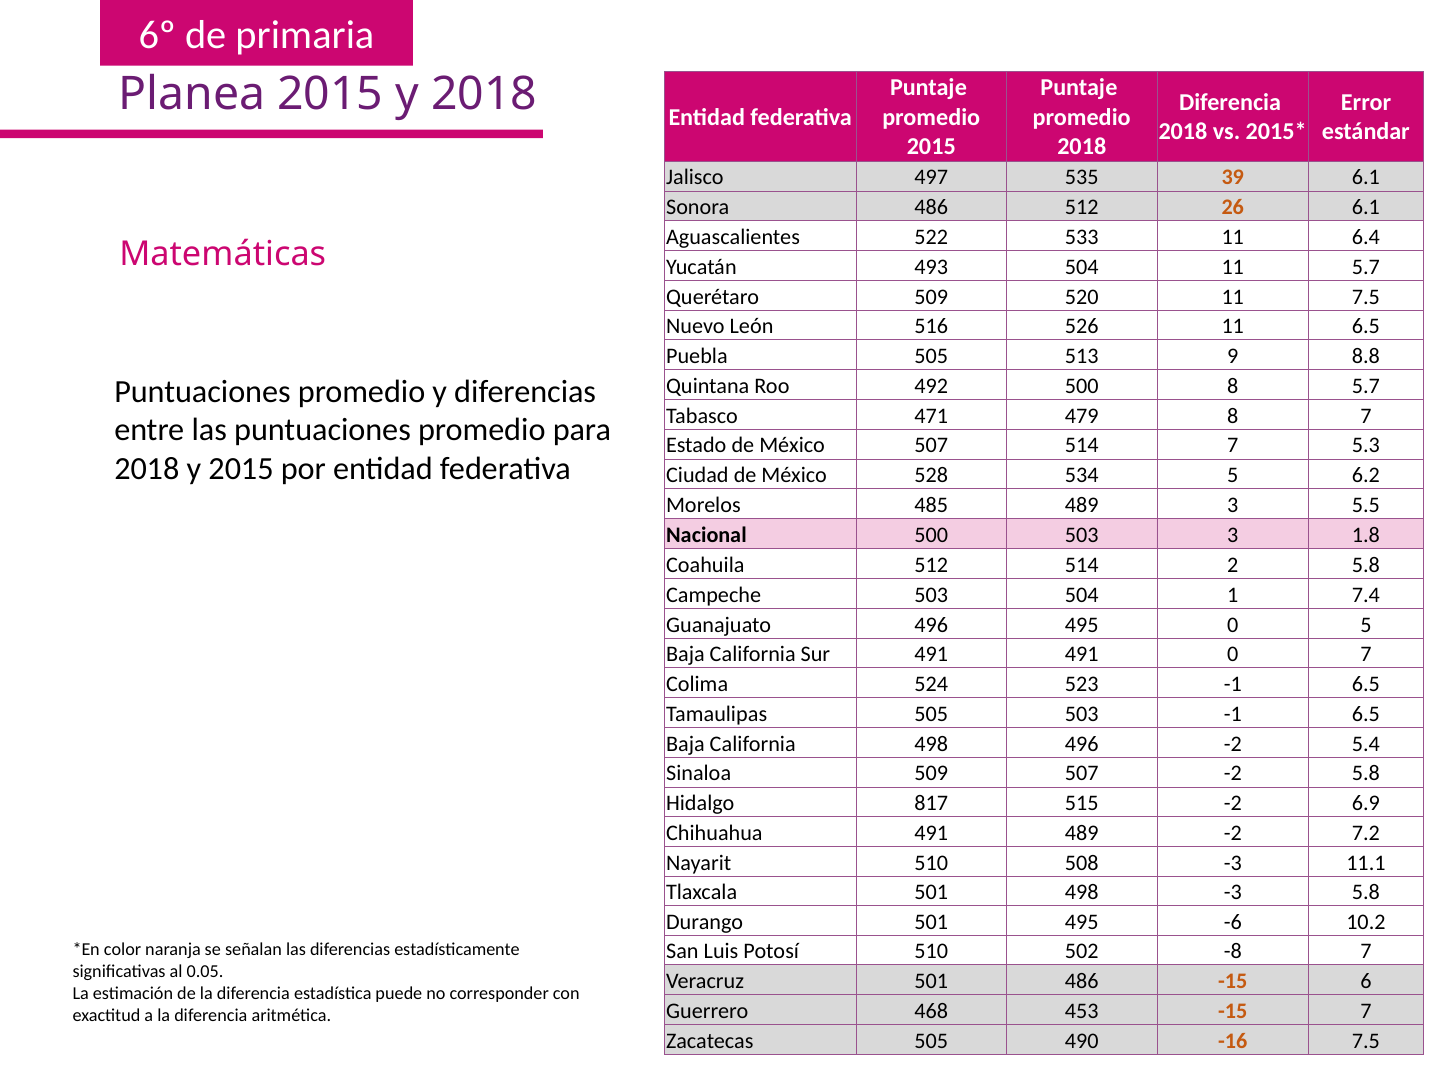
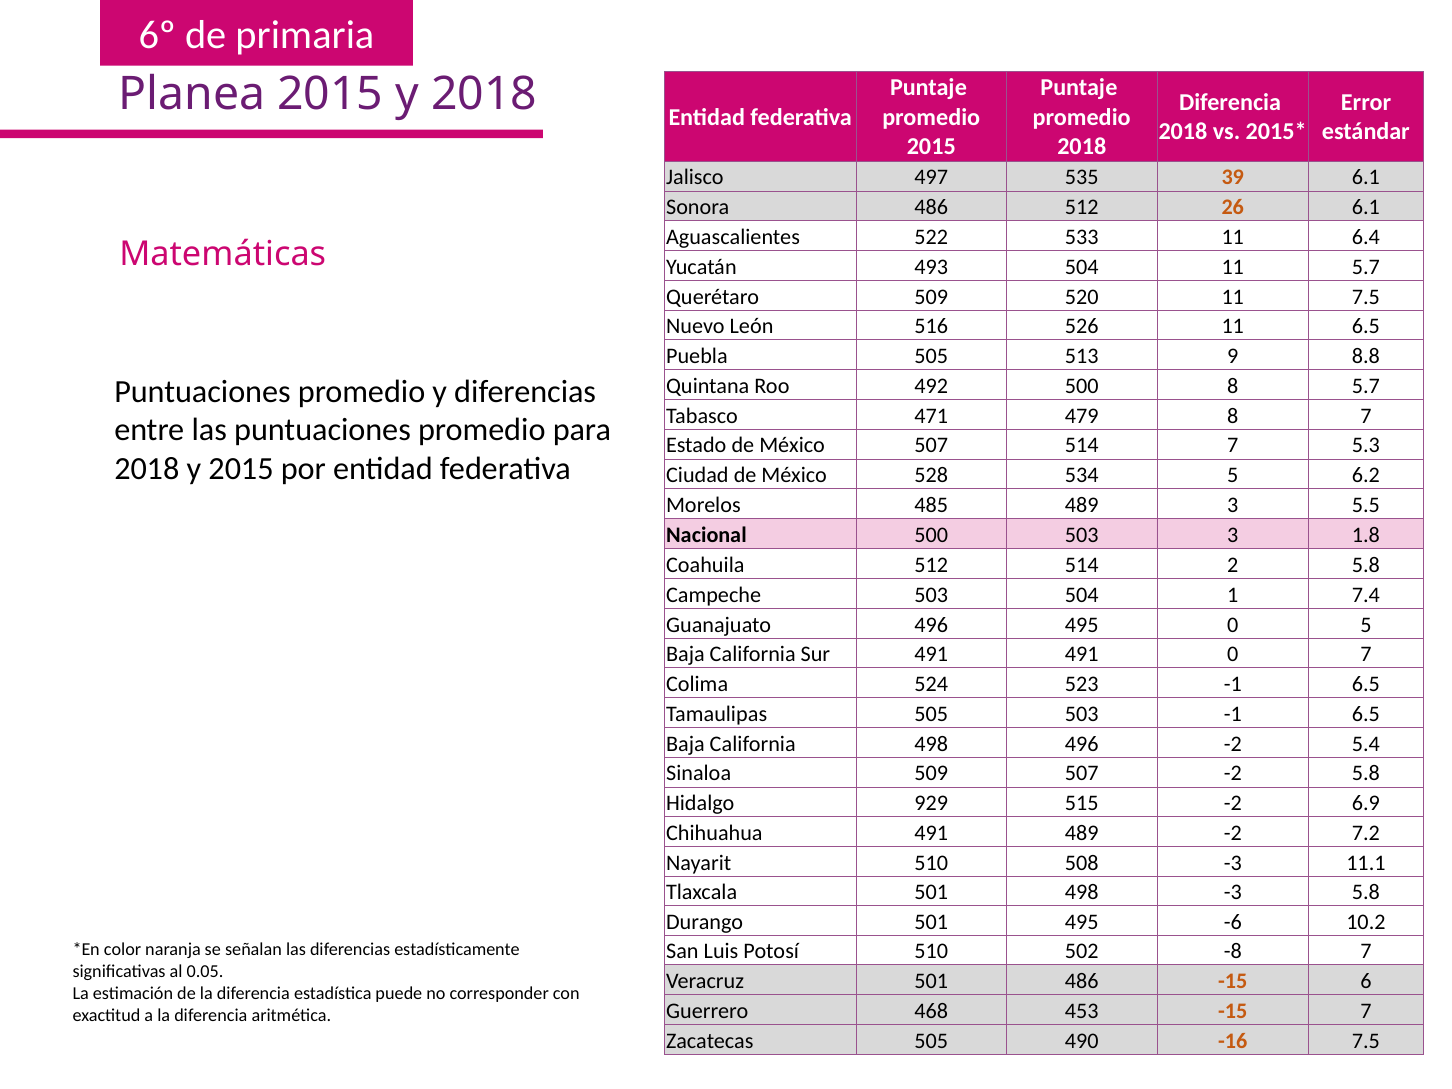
817: 817 -> 929
